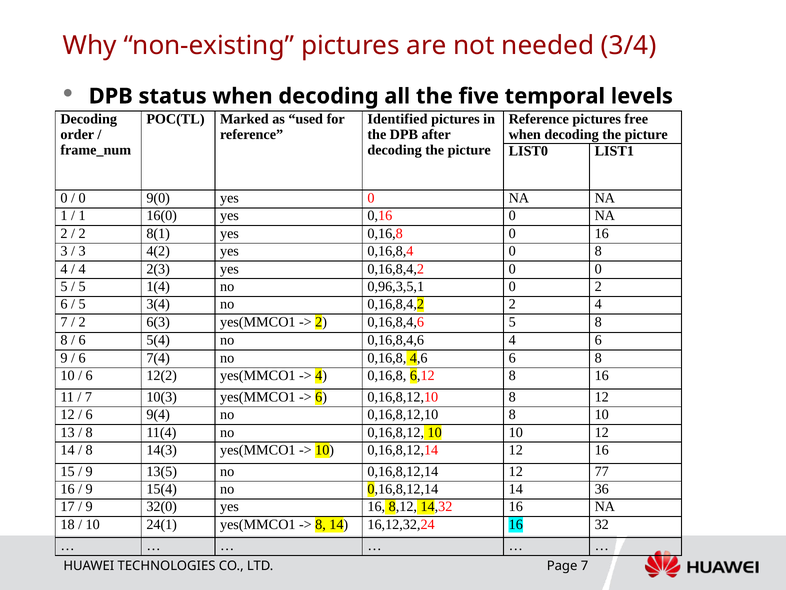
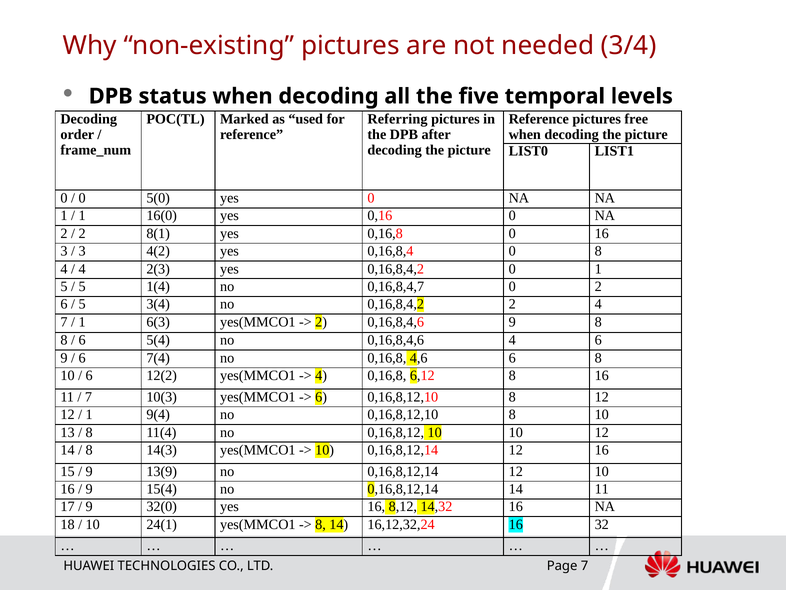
Identified: Identified -> Referring
9(0: 9(0 -> 5(0
0 0: 0 -> 1
0,96,3,5,1: 0,96,3,5,1 -> 0,16,8,4,7
2 at (82, 322): 2 -> 1
0,16,8,4,6 5: 5 -> 9
6 at (89, 414): 6 -> 1
13(5: 13(5 -> 13(9
12 77: 77 -> 10
14 36: 36 -> 11
